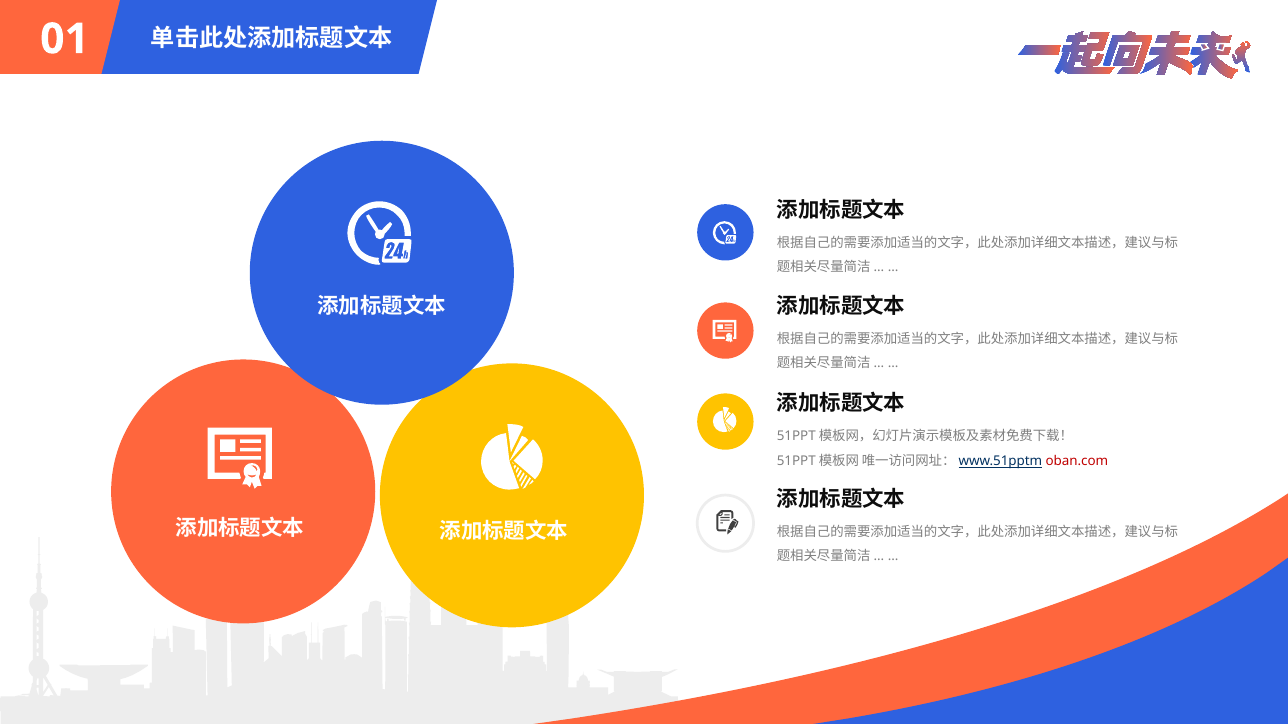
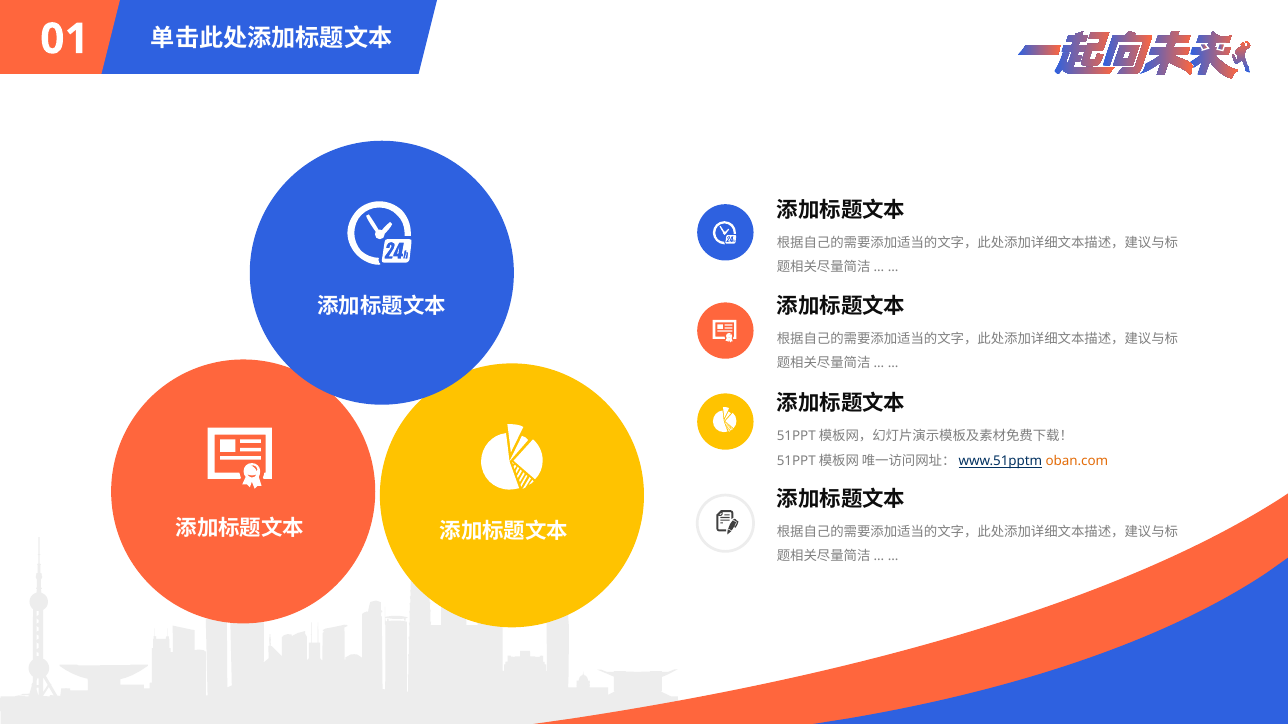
oban.com colour: red -> orange
